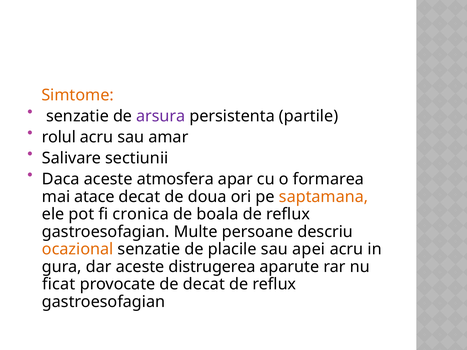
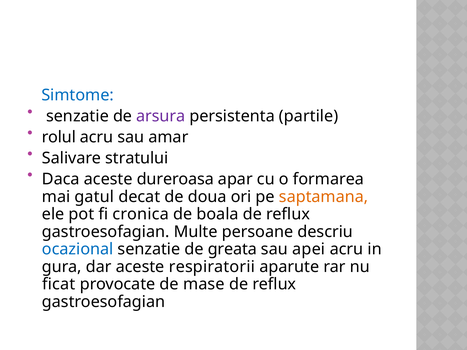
Simtome colour: orange -> blue
sectiunii: sectiunii -> stratului
atmosfera: atmosfera -> dureroasa
atace: atace -> gatul
ocazional colour: orange -> blue
placile: placile -> greata
distrugerea: distrugerea -> respiratorii
de decat: decat -> mase
